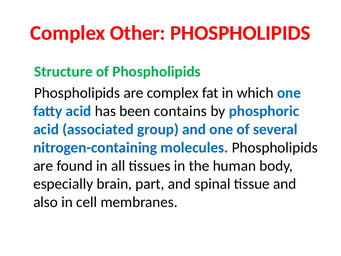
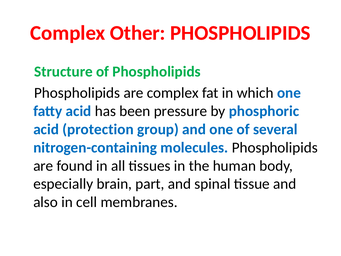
contains: contains -> pressure
associated: associated -> protection
